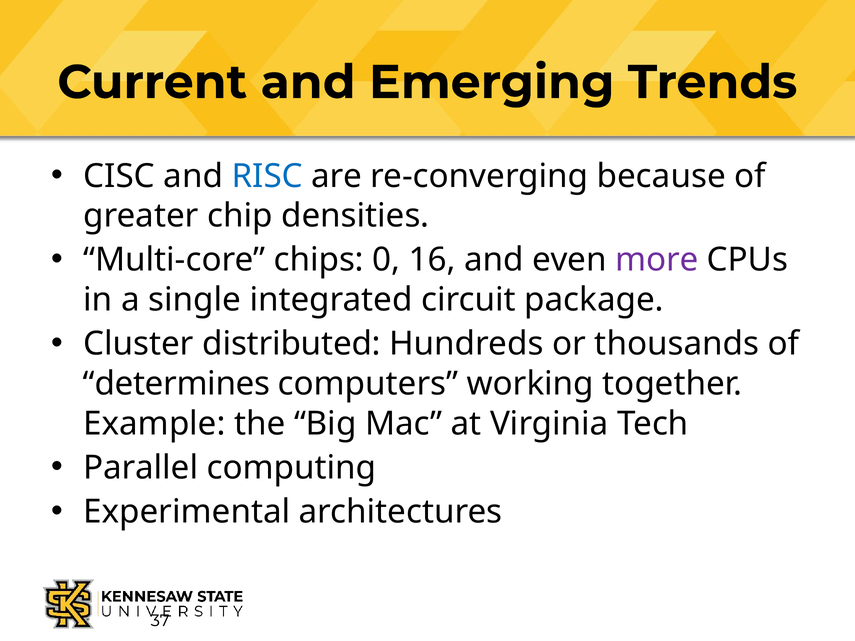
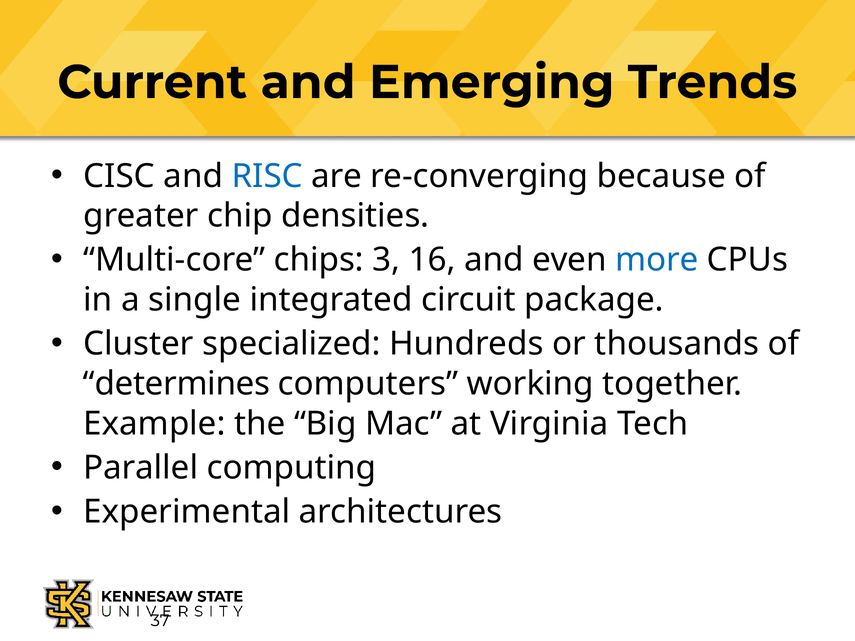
0: 0 -> 3
more colour: purple -> blue
distributed: distributed -> specialized
